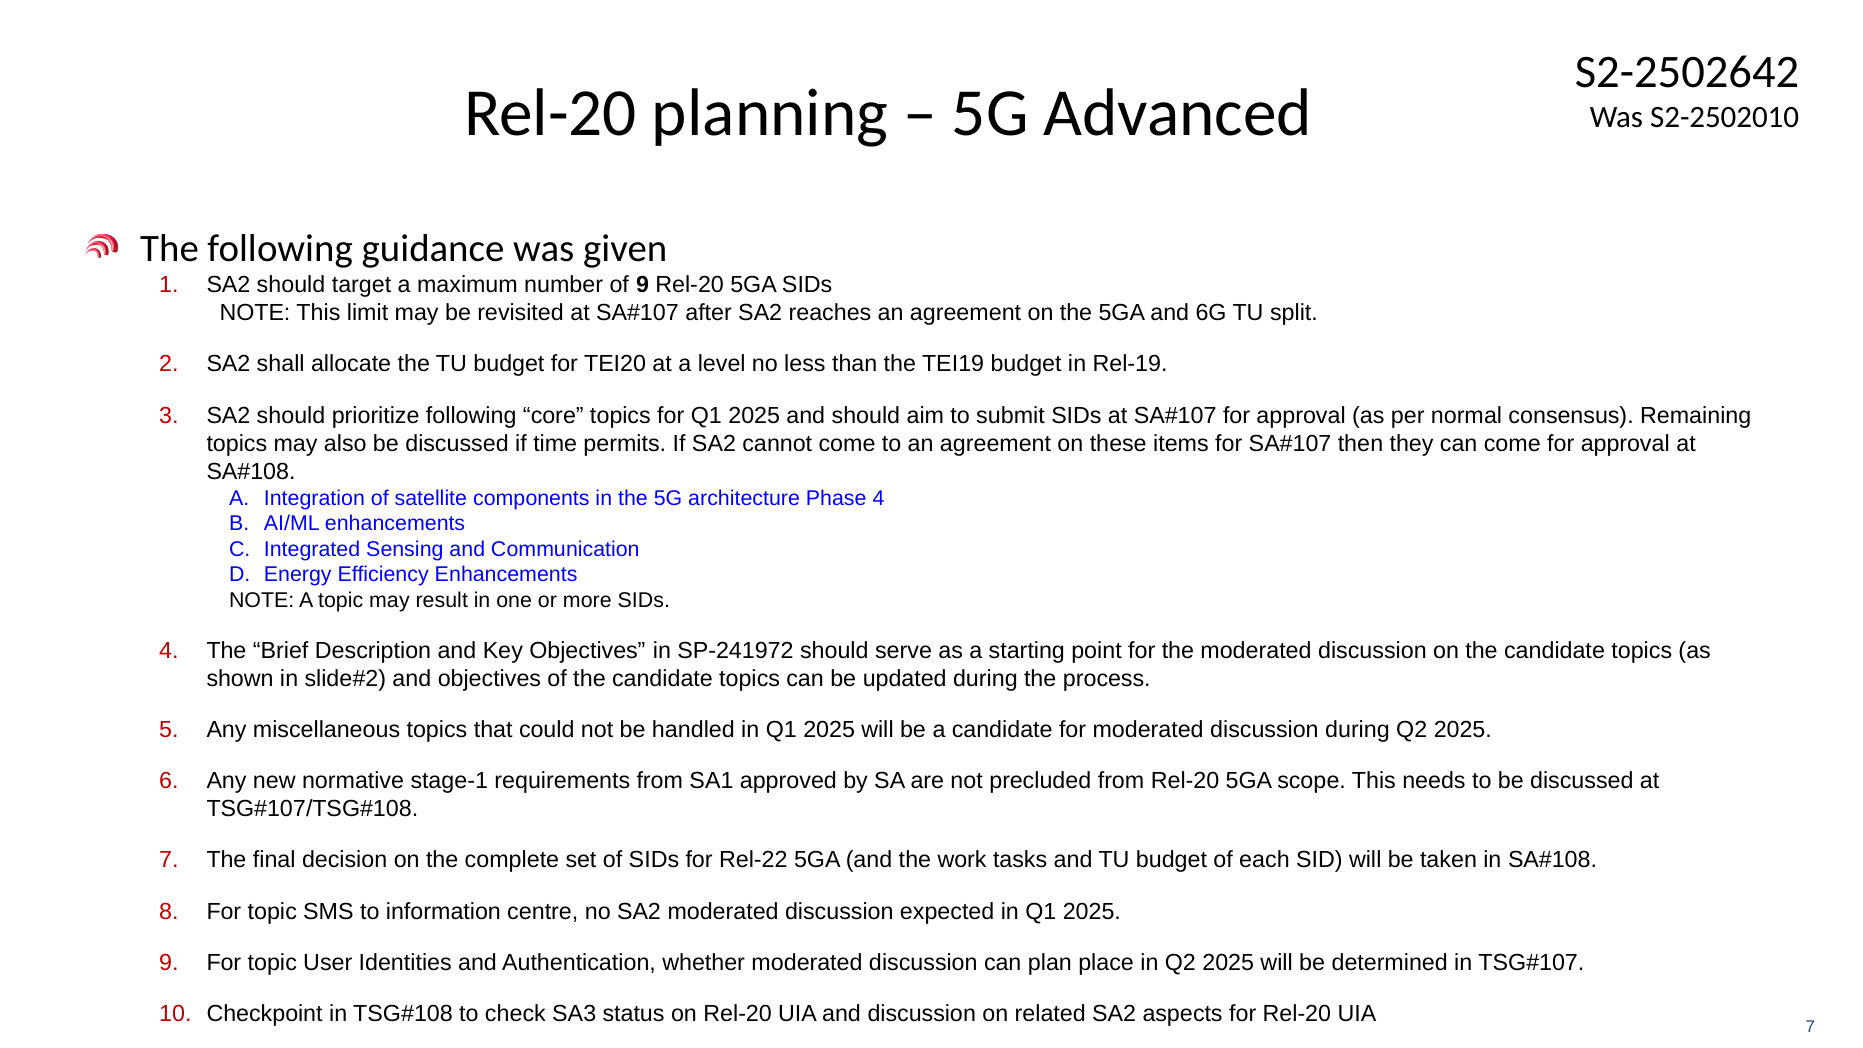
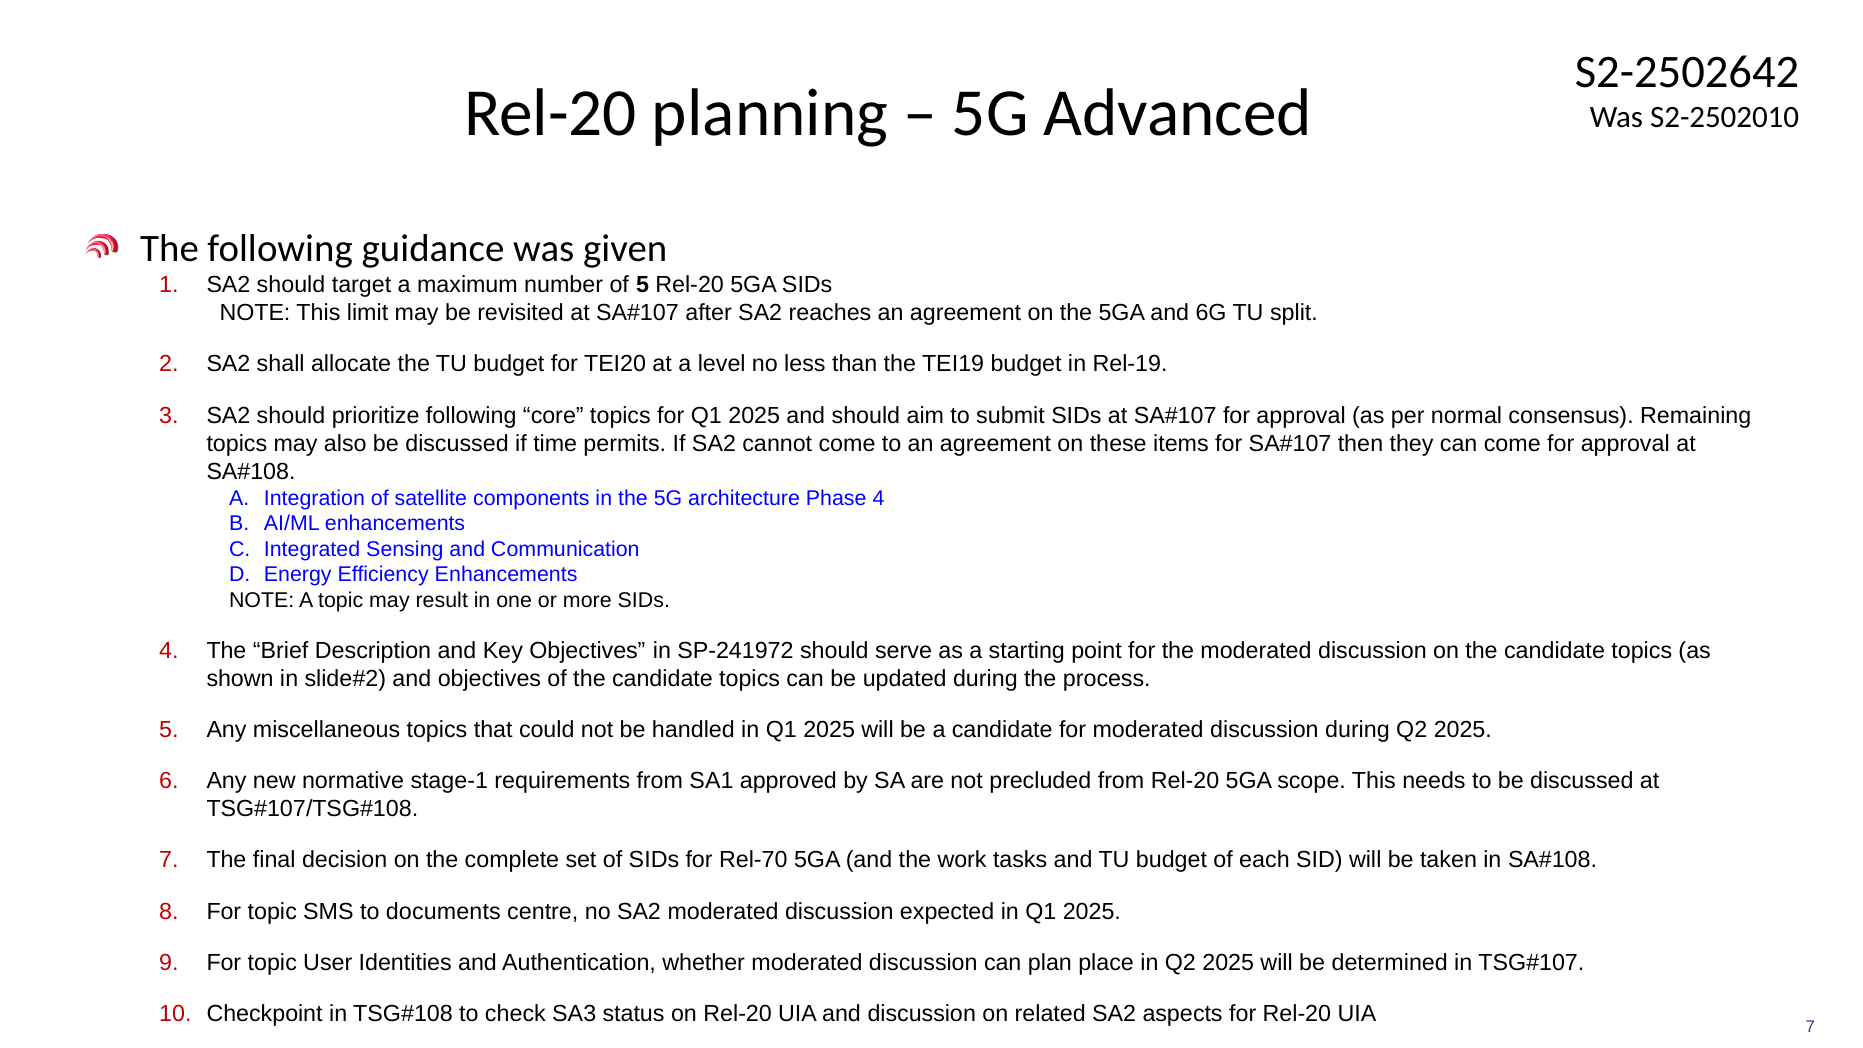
of 9: 9 -> 5
Rel-22: Rel-22 -> Rel-70
information: information -> documents
